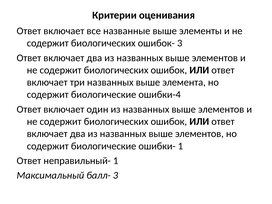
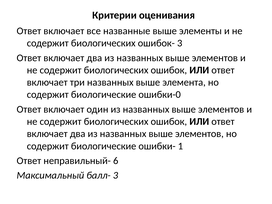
ошибки-4: ошибки-4 -> ошибки-0
неправильный- 1: 1 -> 6
